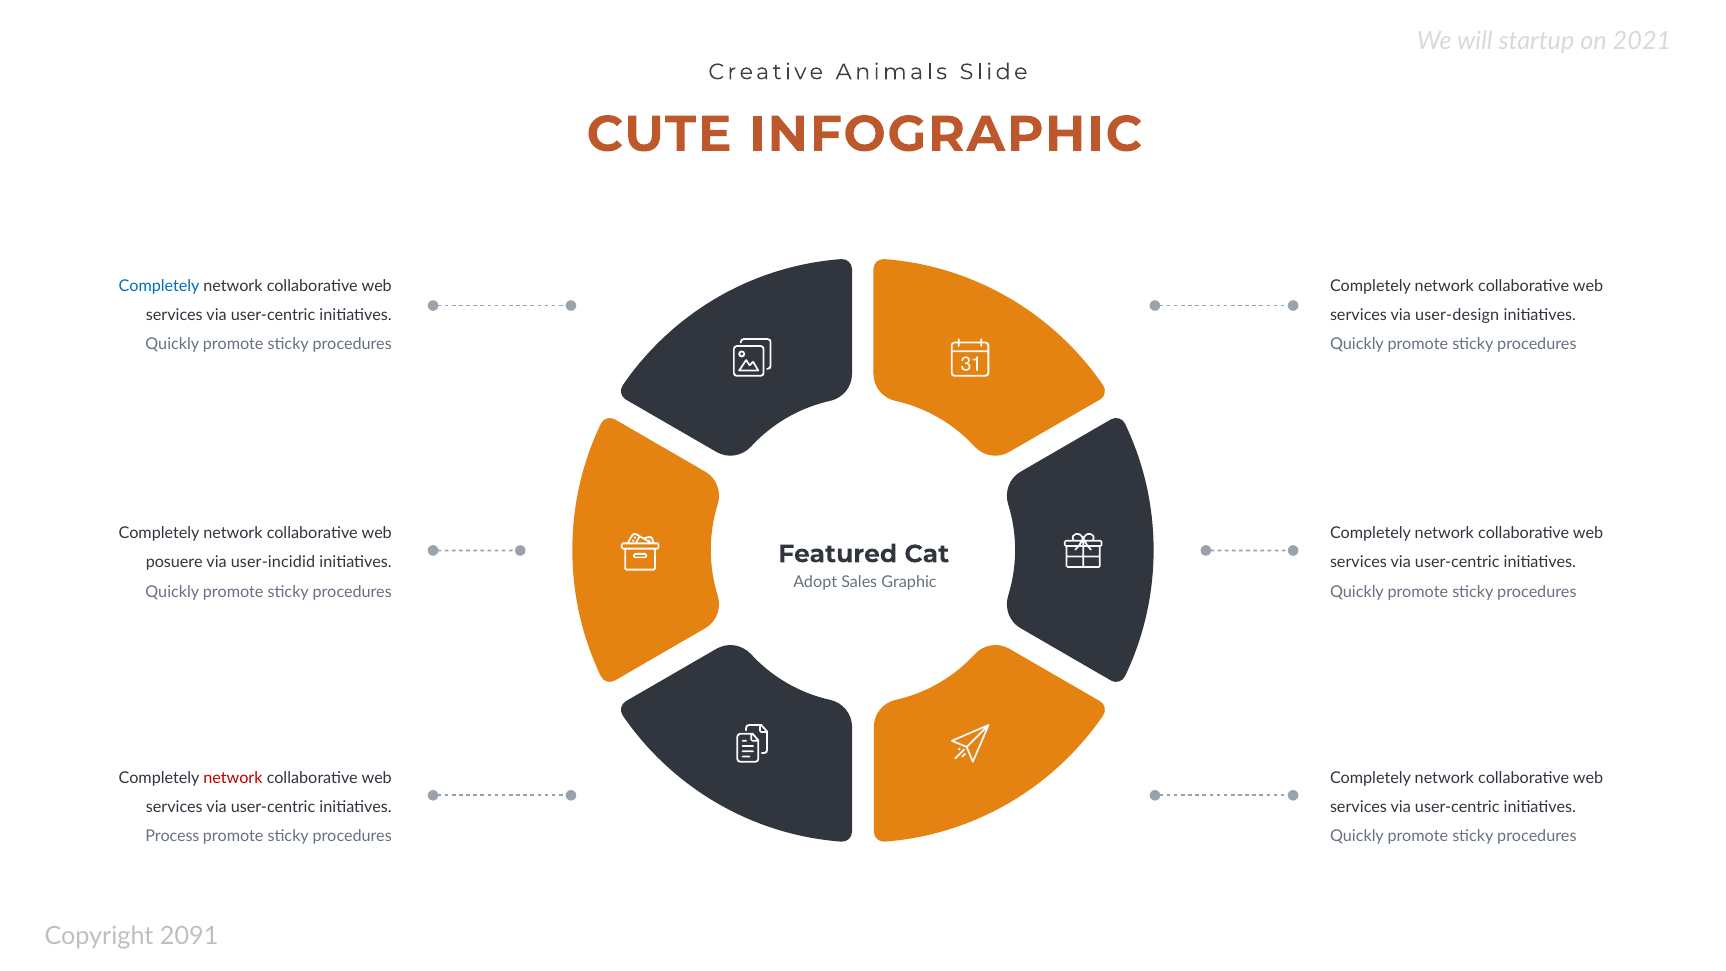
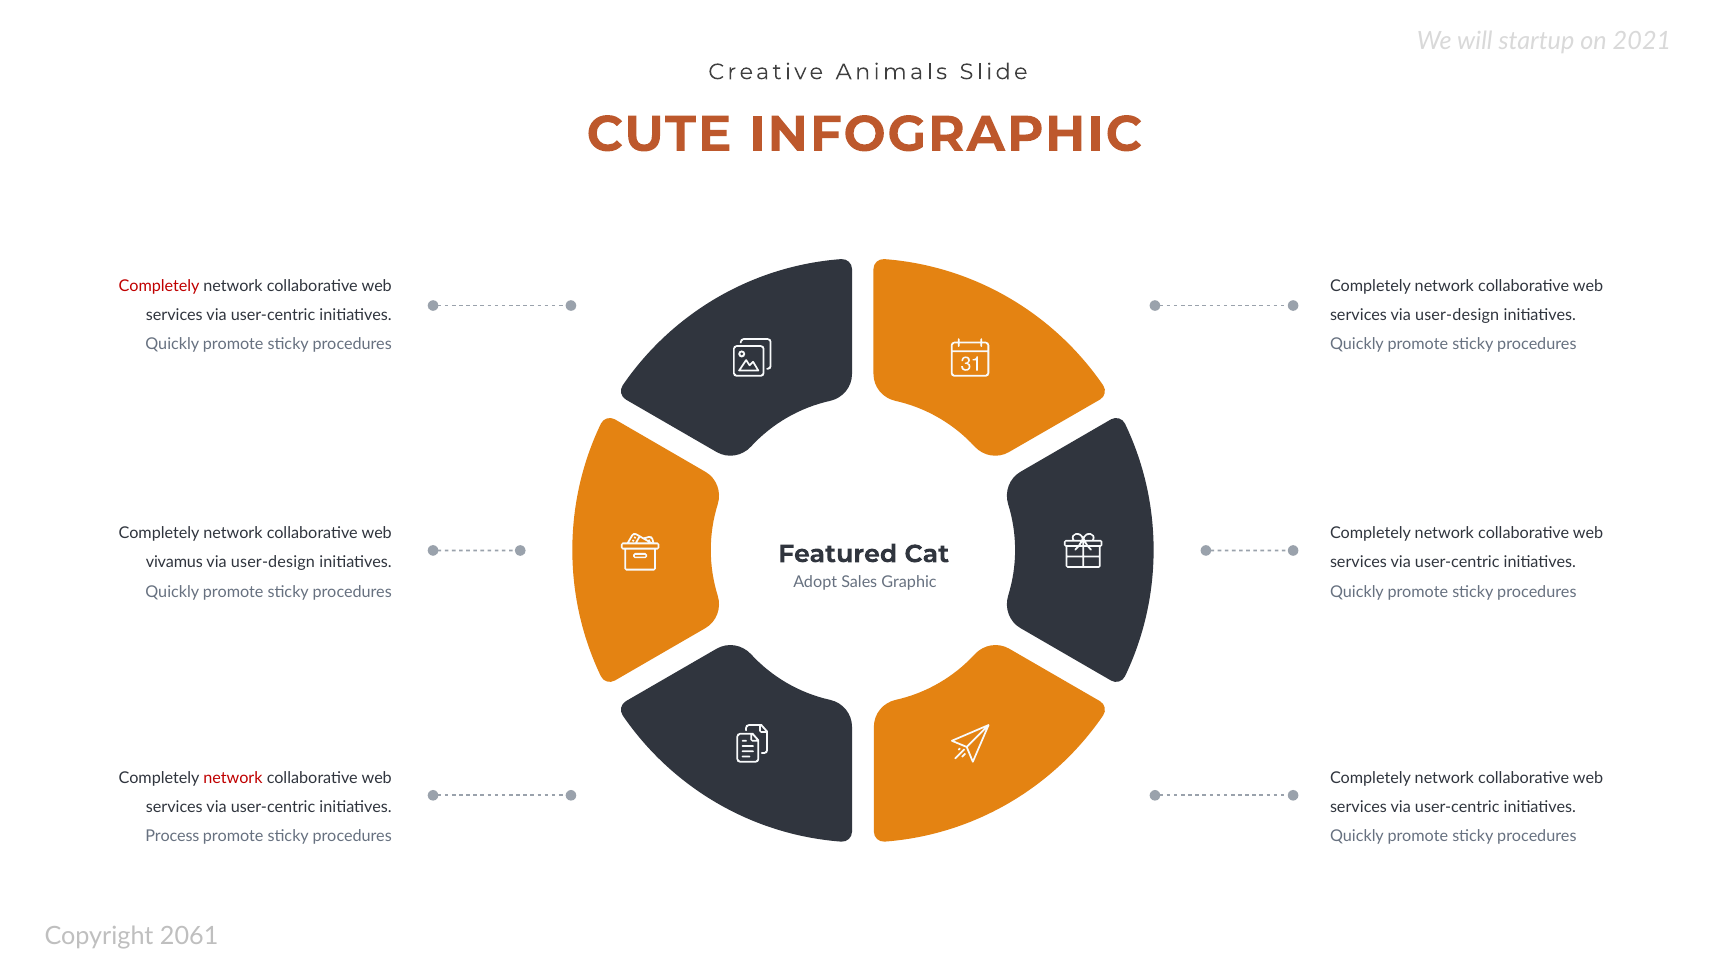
Completely at (159, 286) colour: blue -> red
posuere: posuere -> vivamus
user-incidid at (273, 562): user-incidid -> user-design
2091: 2091 -> 2061
